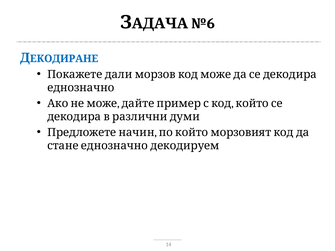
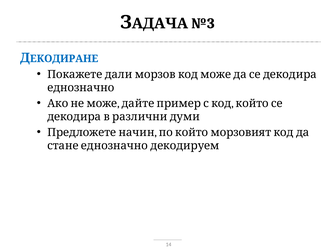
№6: №6 -> №3
